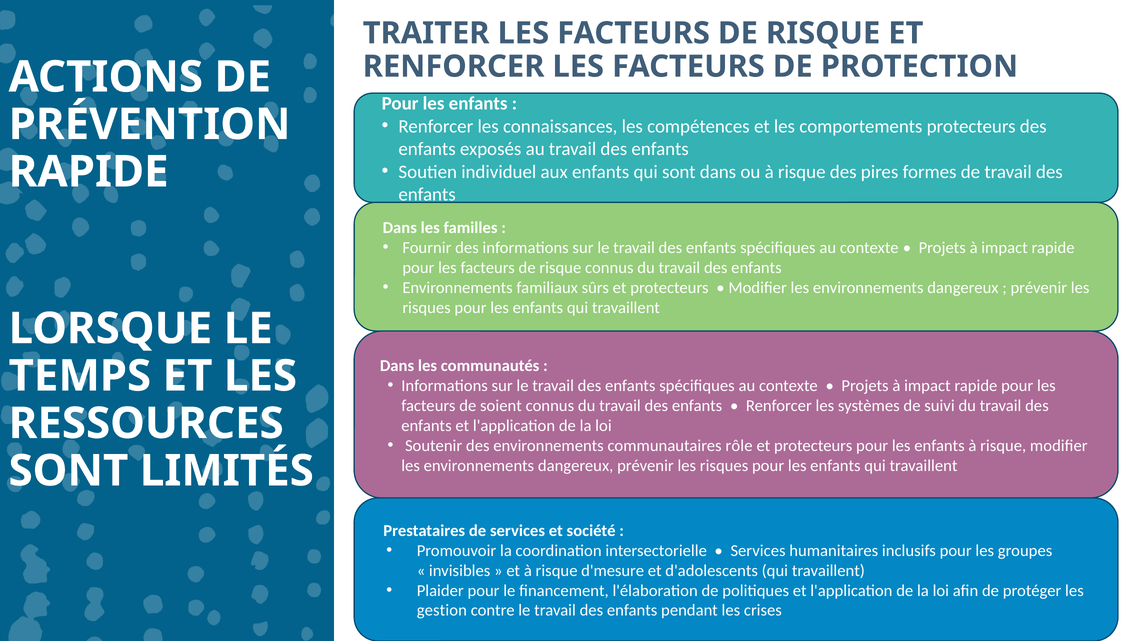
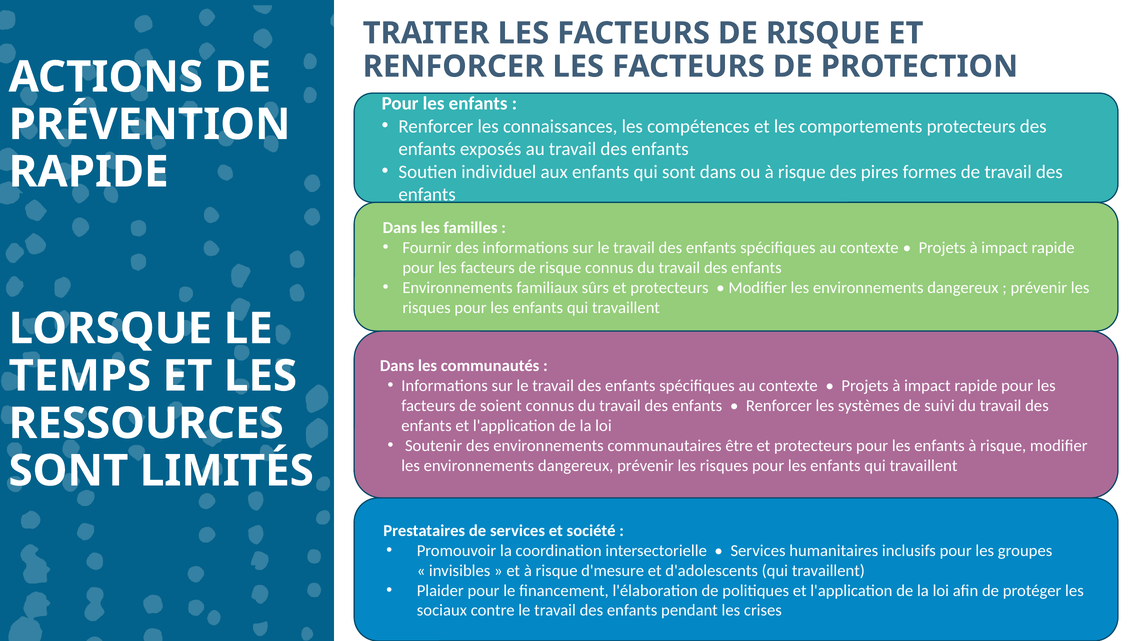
rôle: rôle -> être
gestion: gestion -> sociaux
